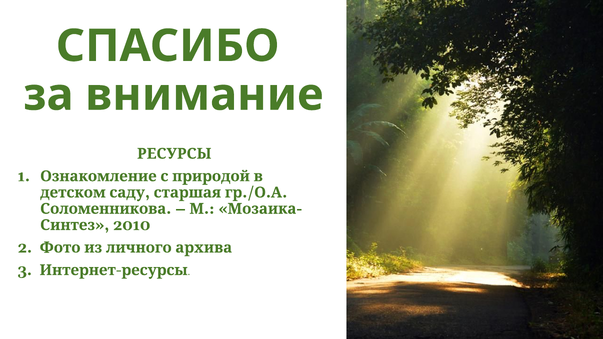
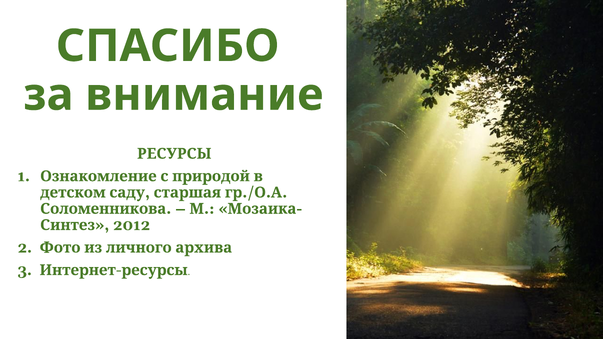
2010: 2010 -> 2012
